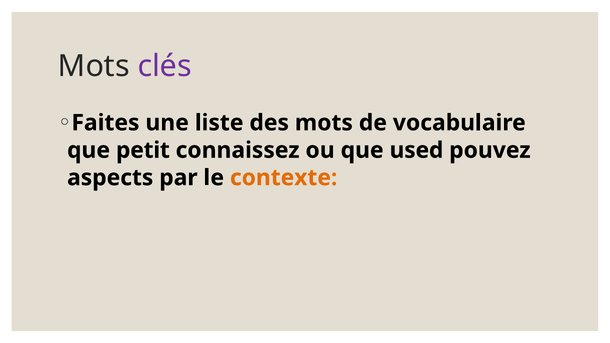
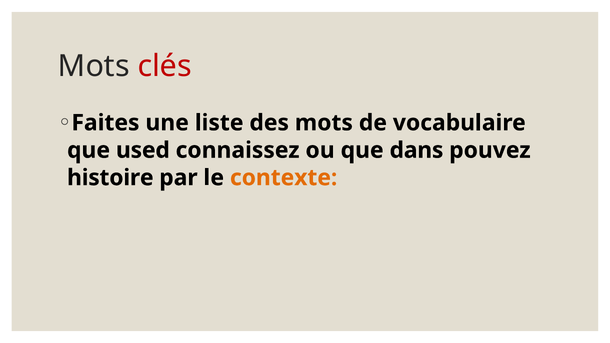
clés colour: purple -> red
petit: petit -> used
used: used -> dans
aspects: aspects -> histoire
